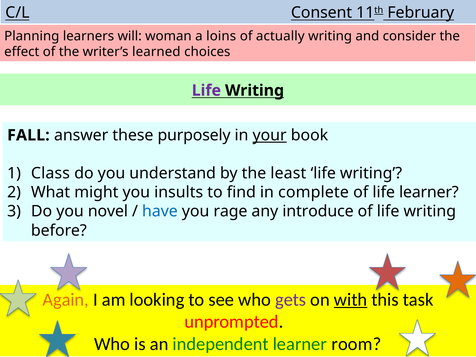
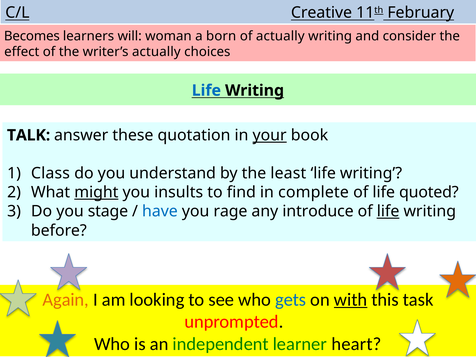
Consent: Consent -> Creative
Planning: Planning -> Becomes
loins: loins -> born
writer’s learned: learned -> actually
Life at (206, 91) colour: purple -> blue
FALL: FALL -> TALK
purposely: purposely -> quotation
might underline: none -> present
life learner: learner -> quoted
novel: novel -> stage
life at (388, 211) underline: none -> present
gets colour: purple -> blue
room: room -> heart
